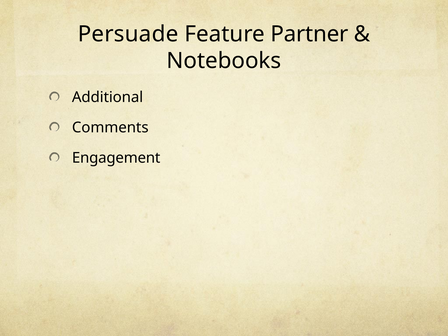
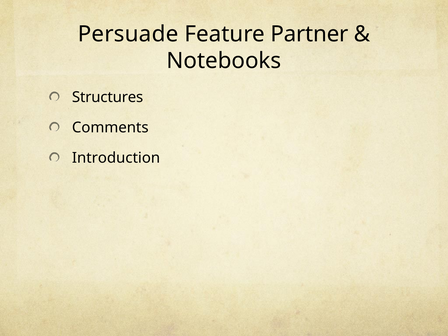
Additional: Additional -> Structures
Engagement: Engagement -> Introduction
